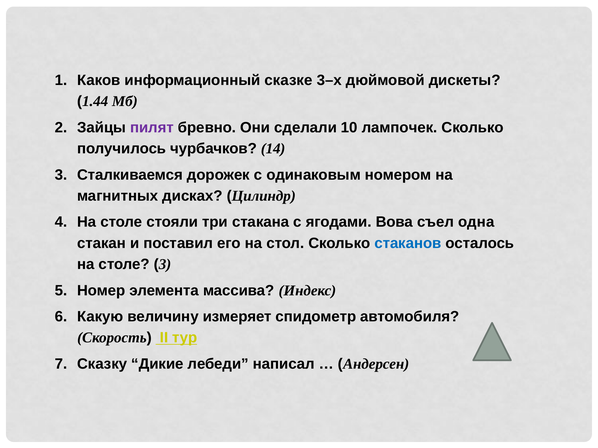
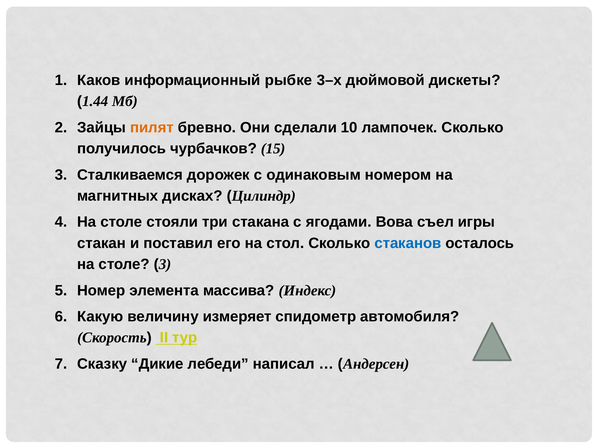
сказке: сказке -> рыбке
пилят colour: purple -> orange
14: 14 -> 15
одна: одна -> игры
